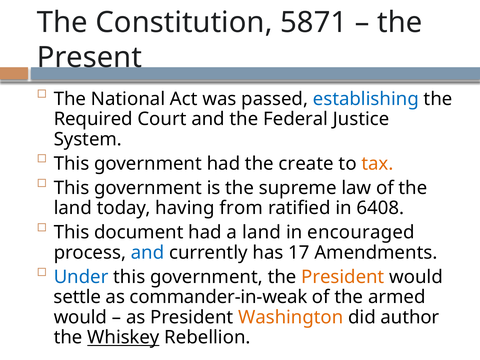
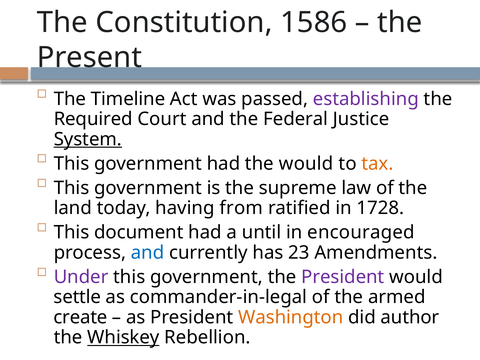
5871: 5871 -> 1586
National: National -> Timeline
establishing colour: blue -> purple
System underline: none -> present
the create: create -> would
6408: 6408 -> 1728
a land: land -> until
17: 17 -> 23
Under colour: blue -> purple
President at (343, 277) colour: orange -> purple
commander-in-weak: commander-in-weak -> commander-in-legal
would at (80, 317): would -> create
